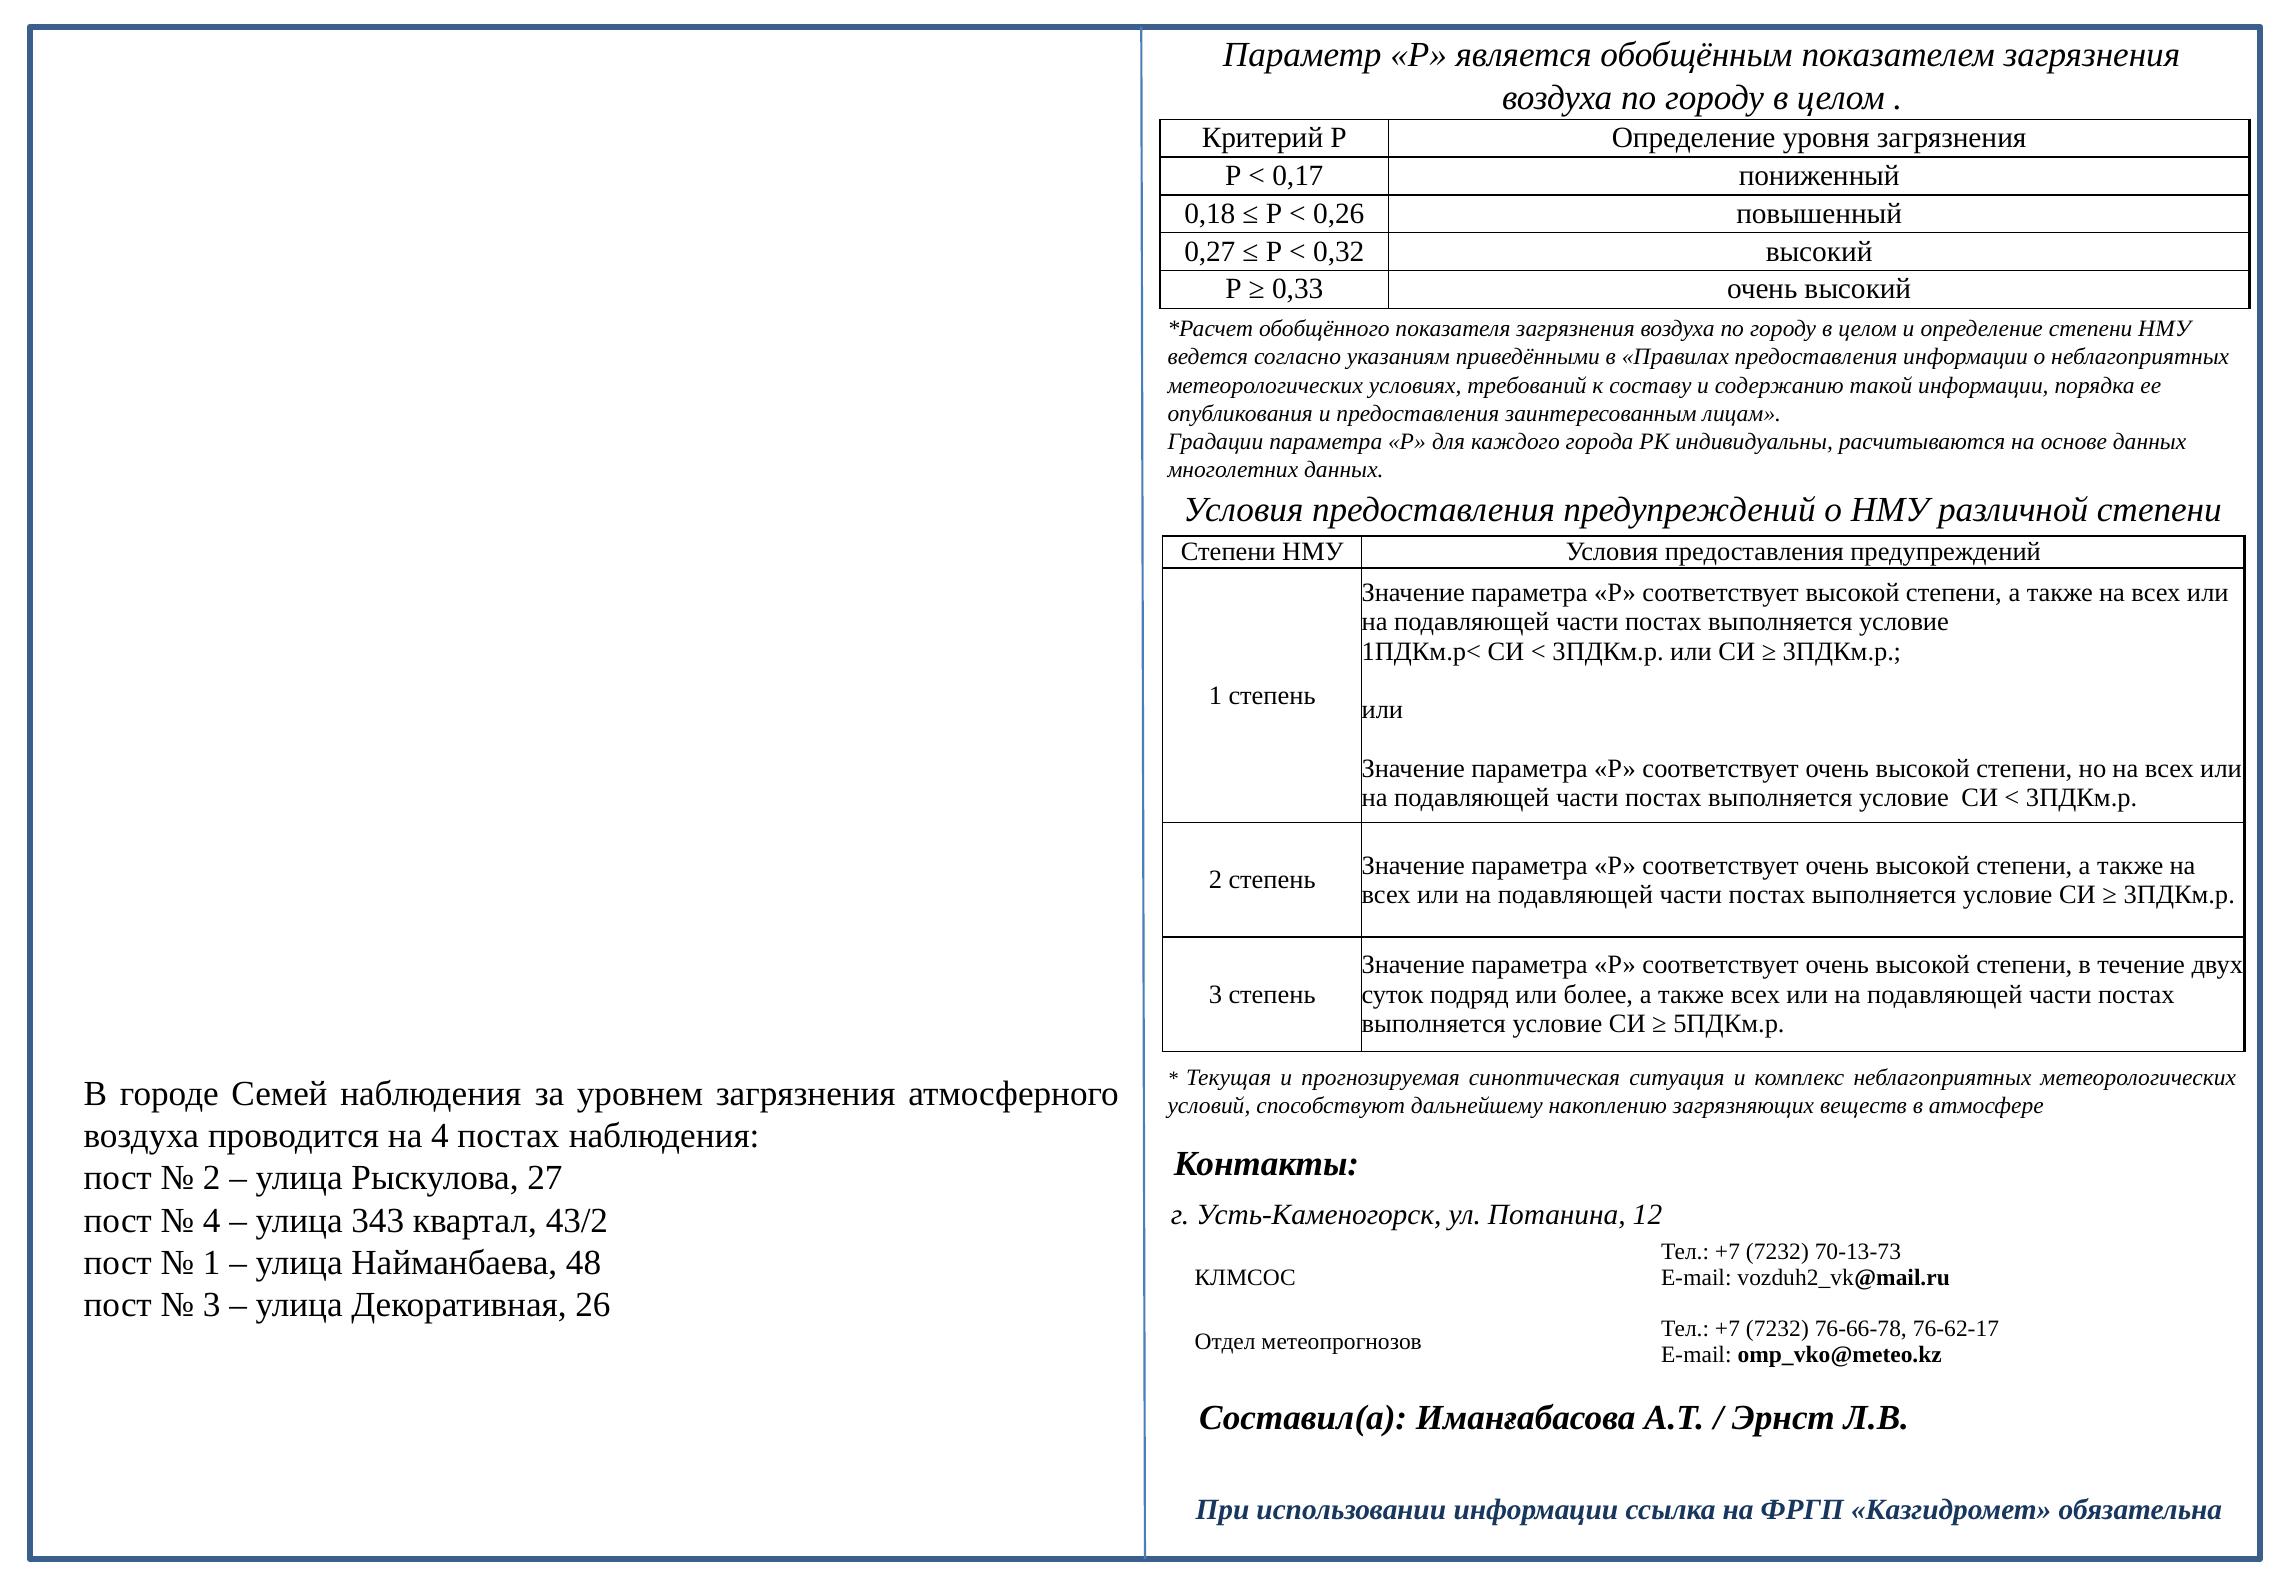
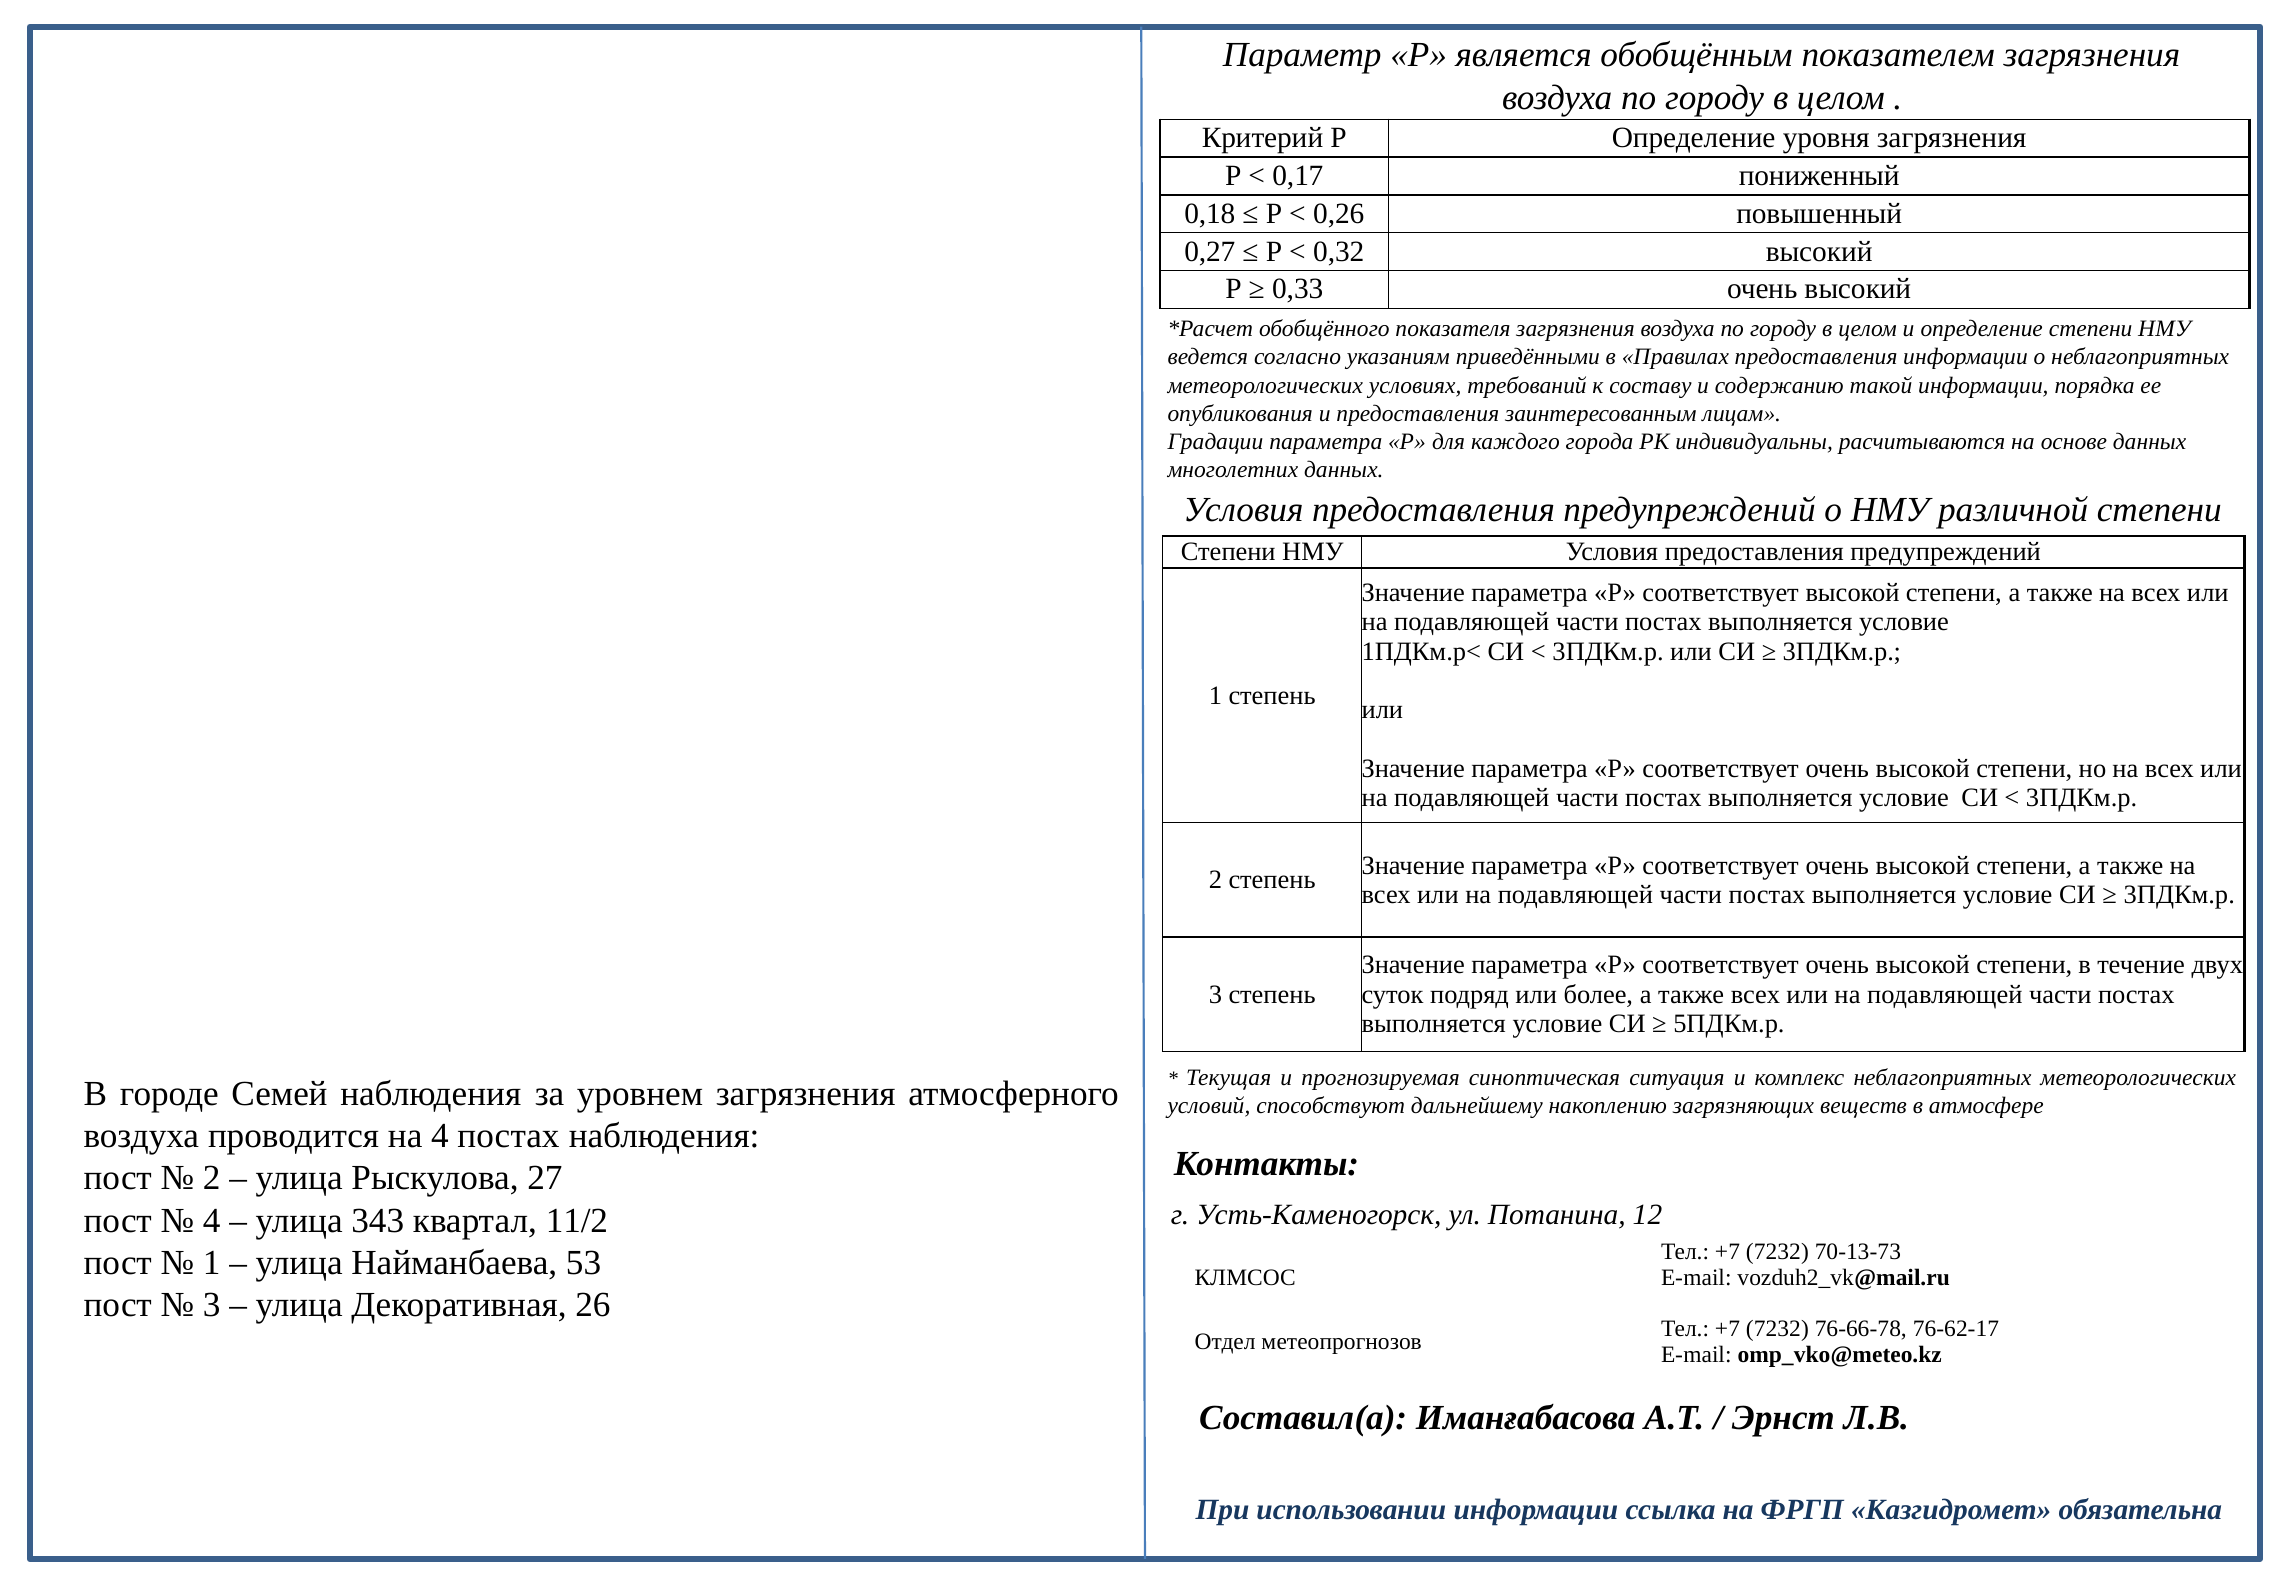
43/2: 43/2 -> 11/2
48: 48 -> 53
